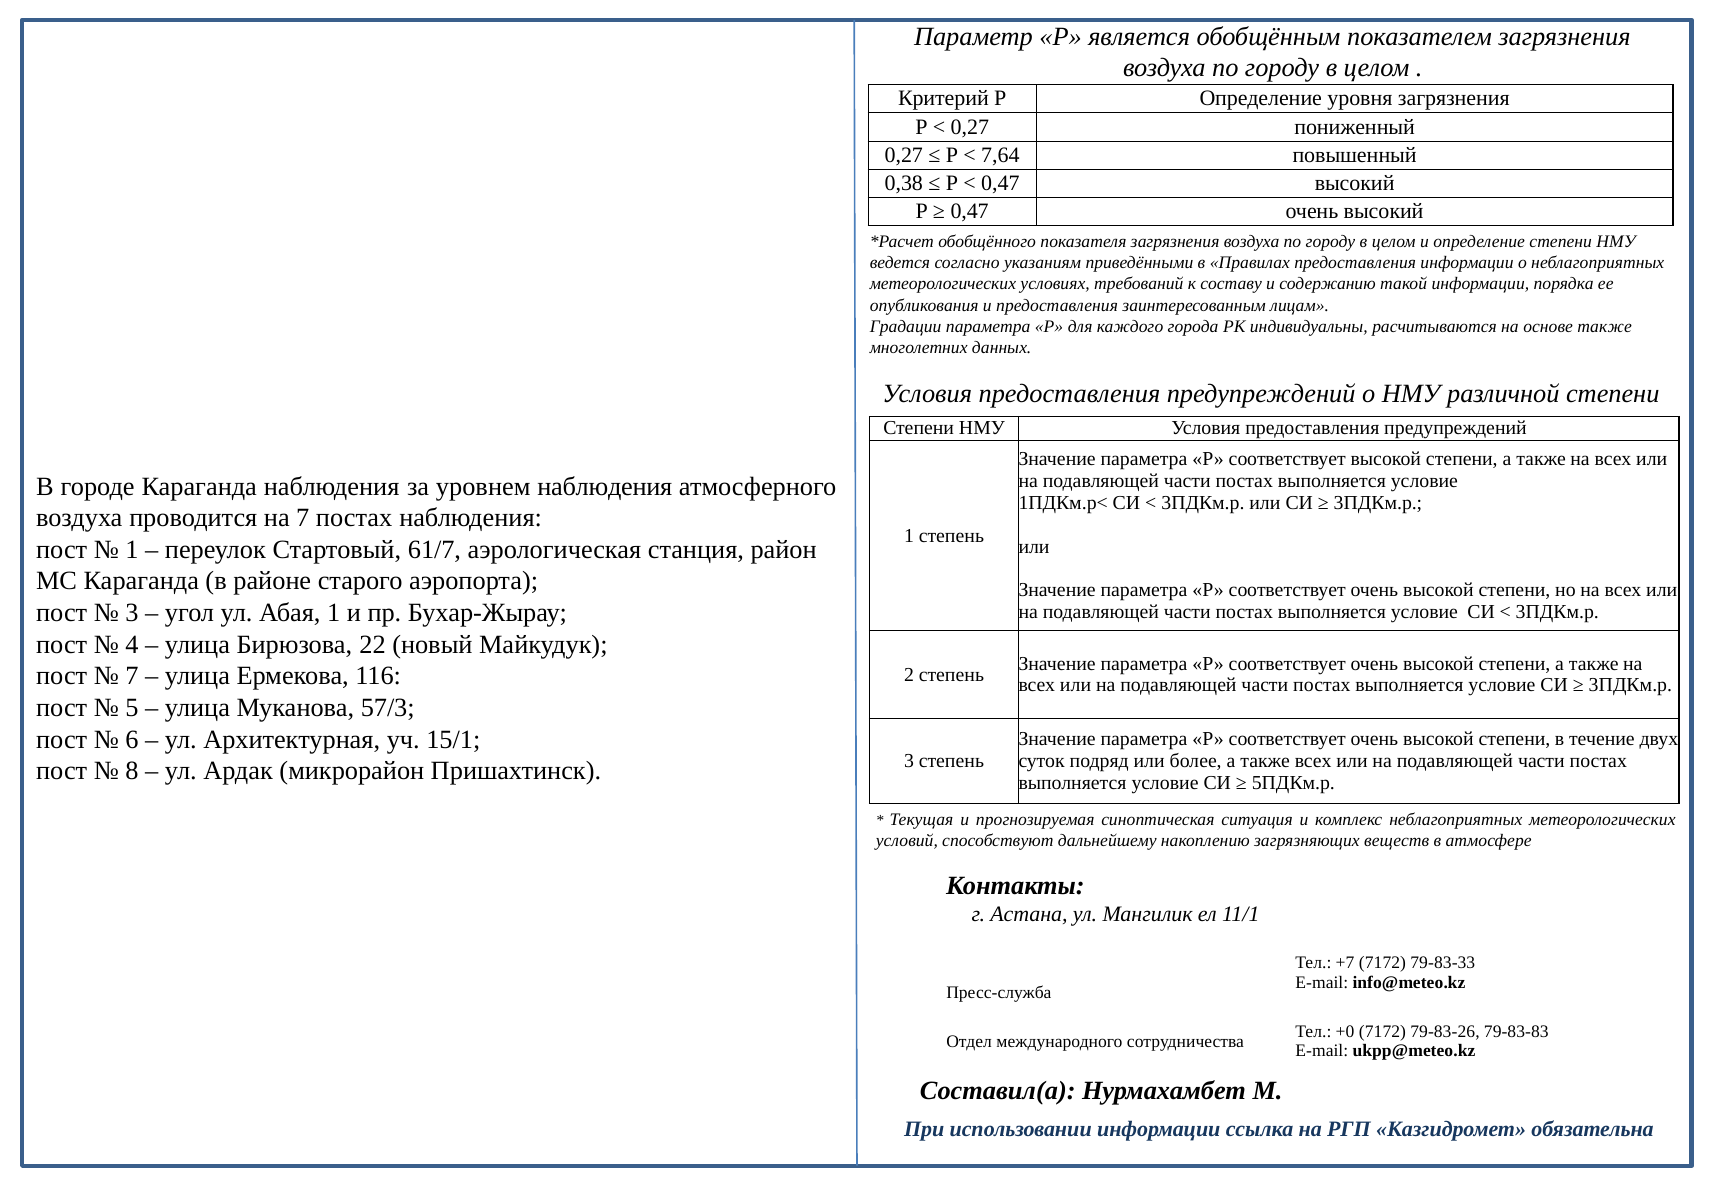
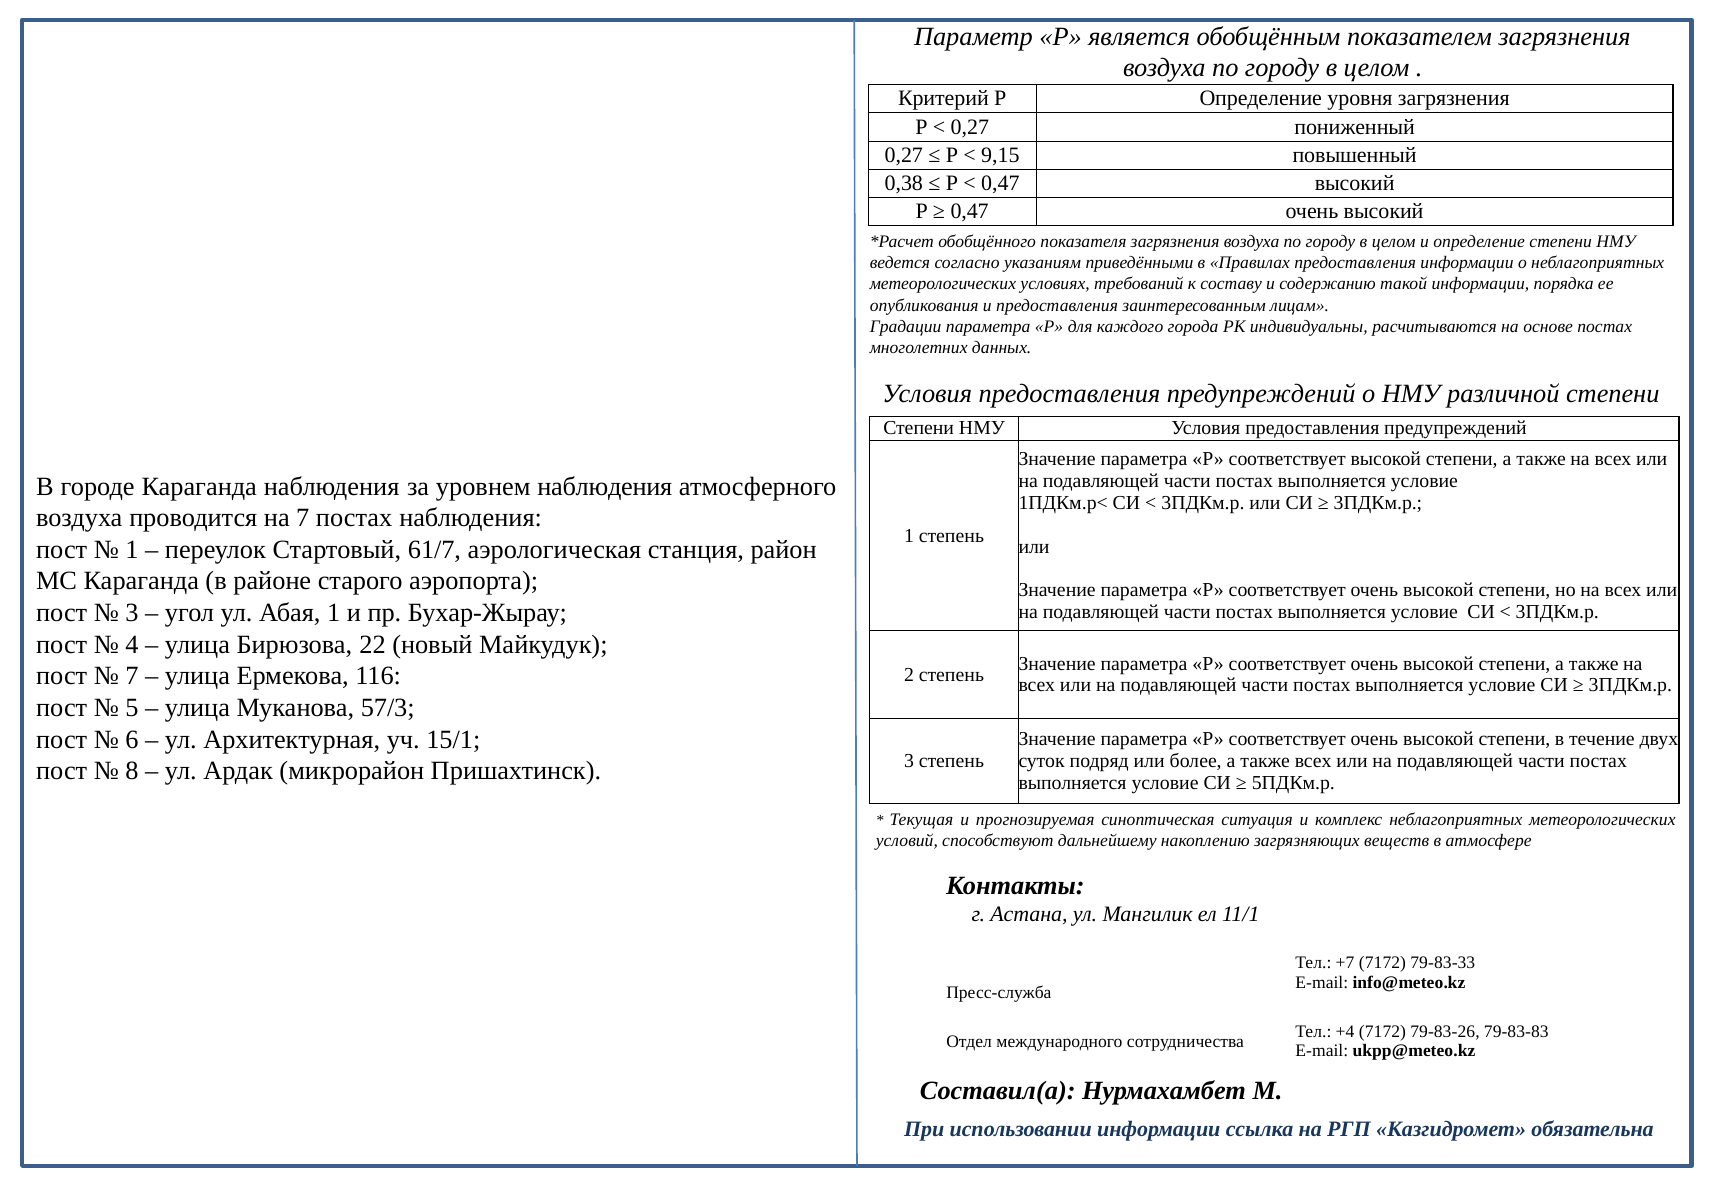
7,64: 7,64 -> 9,15
основе также: также -> постах
+0: +0 -> +4
